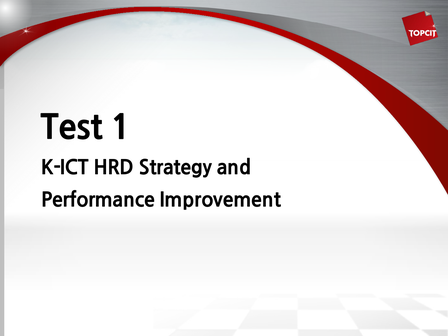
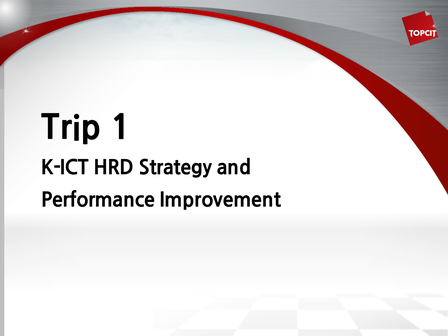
Test: Test -> Trip
